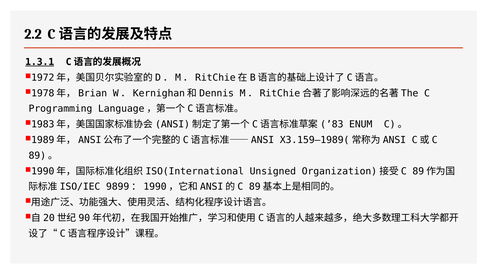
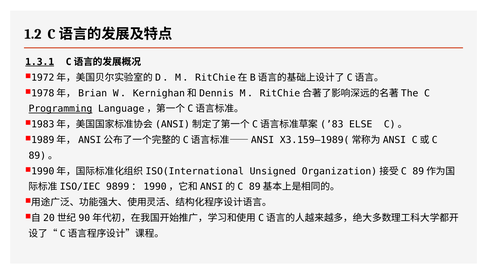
2.2: 2.2 -> 1.2
Programming underline: none -> present
ENUM: ENUM -> ELSE
